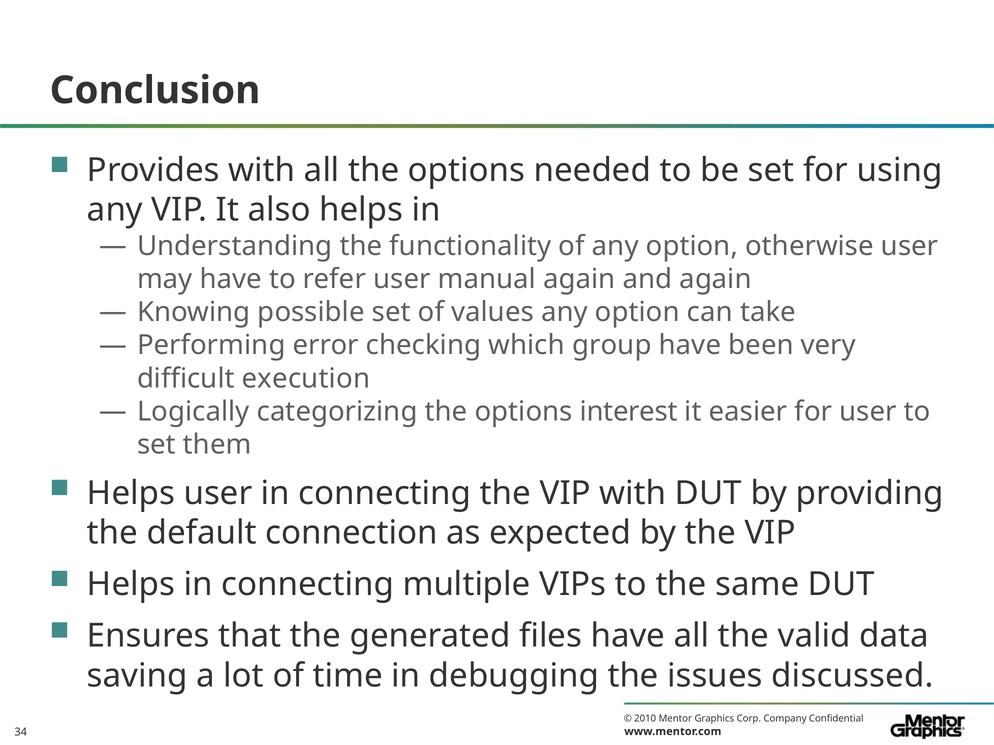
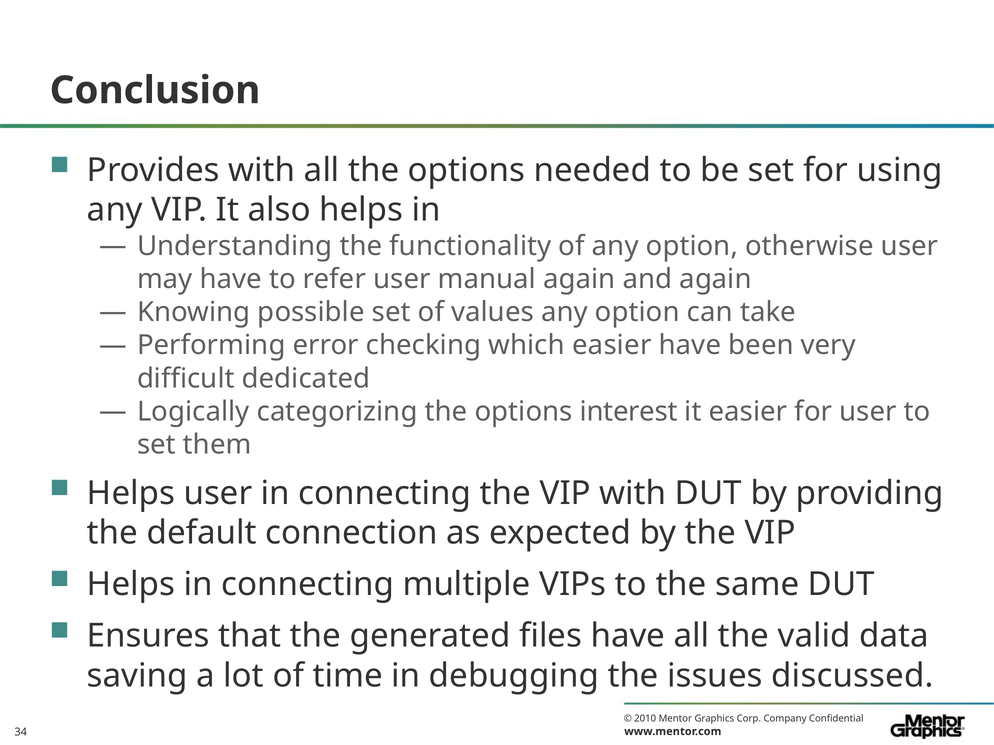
which group: group -> easier
execution: execution -> dedicated
